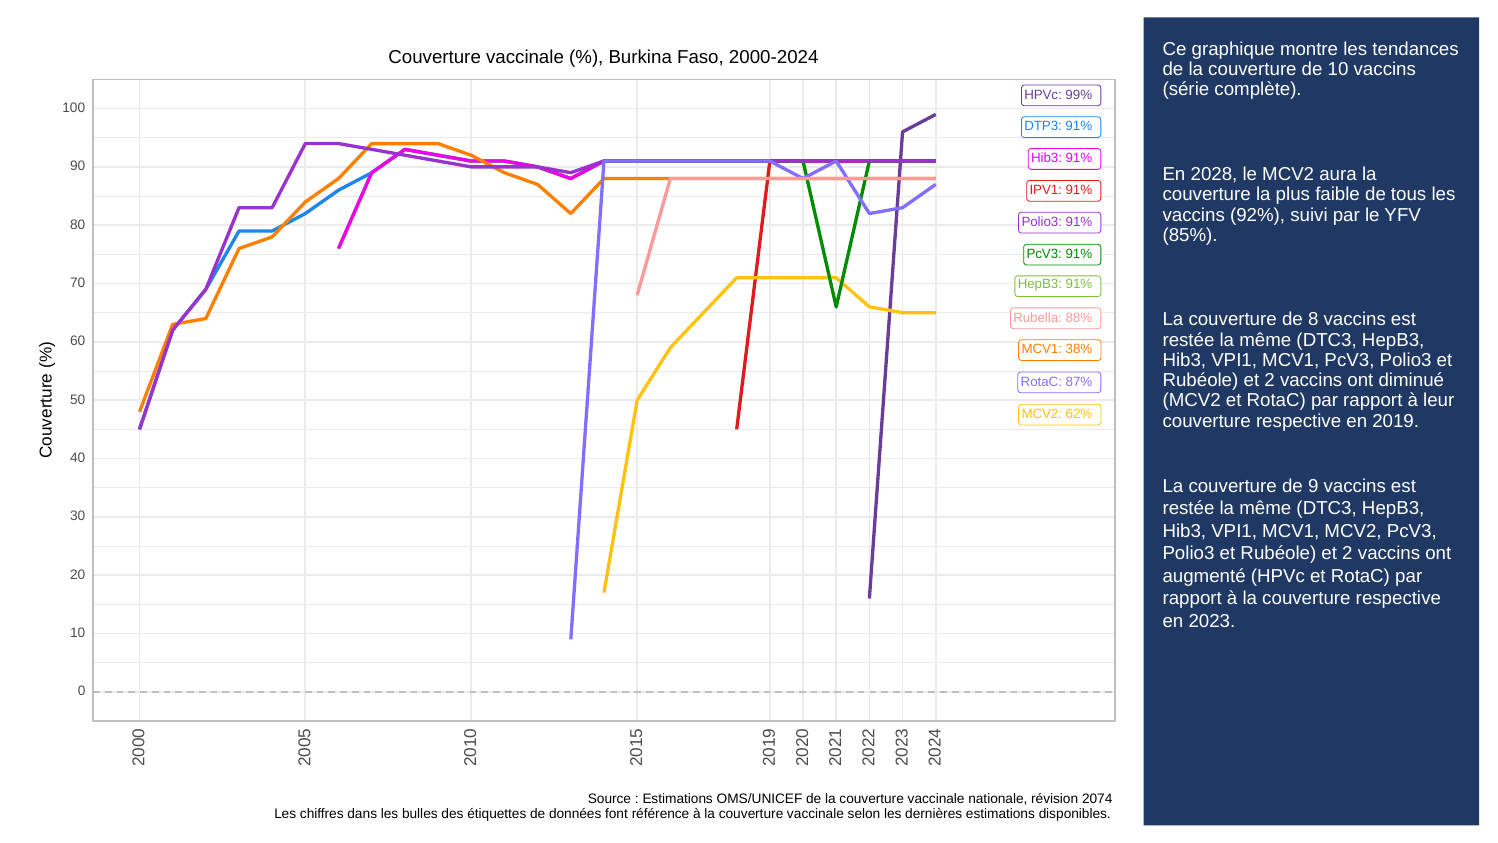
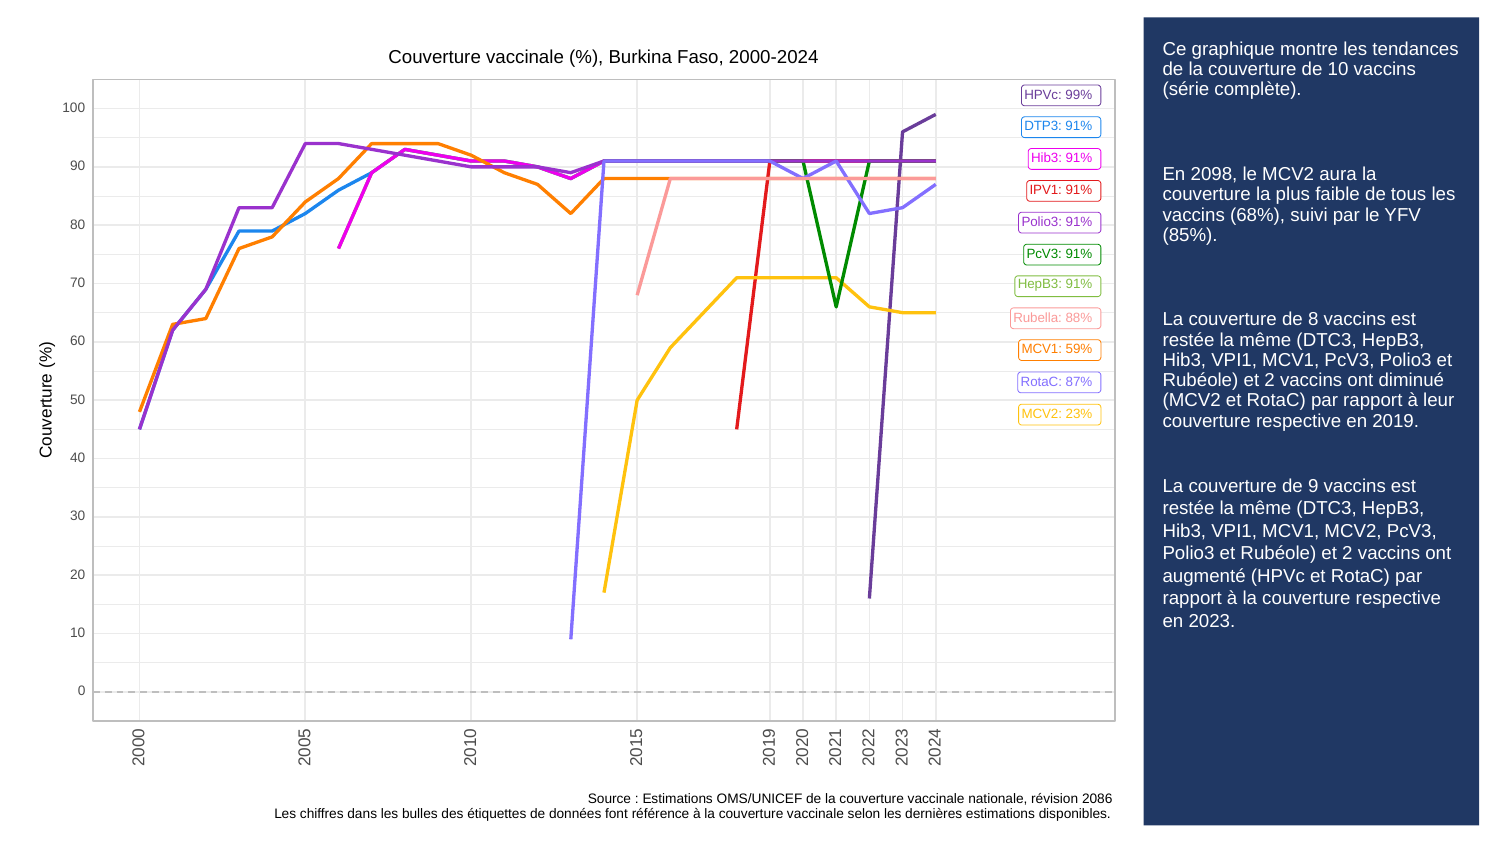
2028: 2028 -> 2098
92%: 92% -> 68%
38%: 38% -> 59%
62%: 62% -> 23%
2074: 2074 -> 2086
